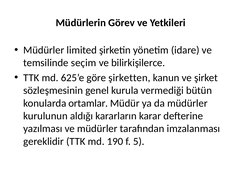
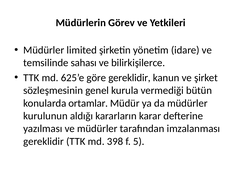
seçim: seçim -> sahası
göre şirketten: şirketten -> gereklidir
190: 190 -> 398
